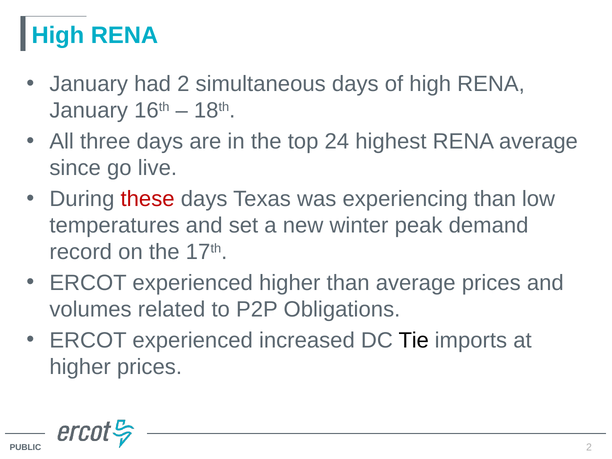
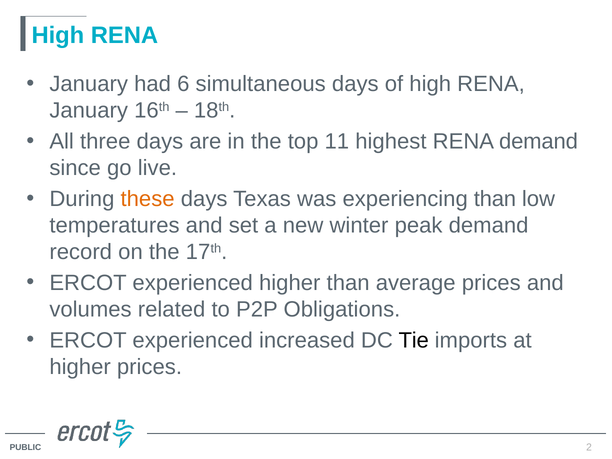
had 2: 2 -> 6
24: 24 -> 11
RENA average: average -> demand
these colour: red -> orange
